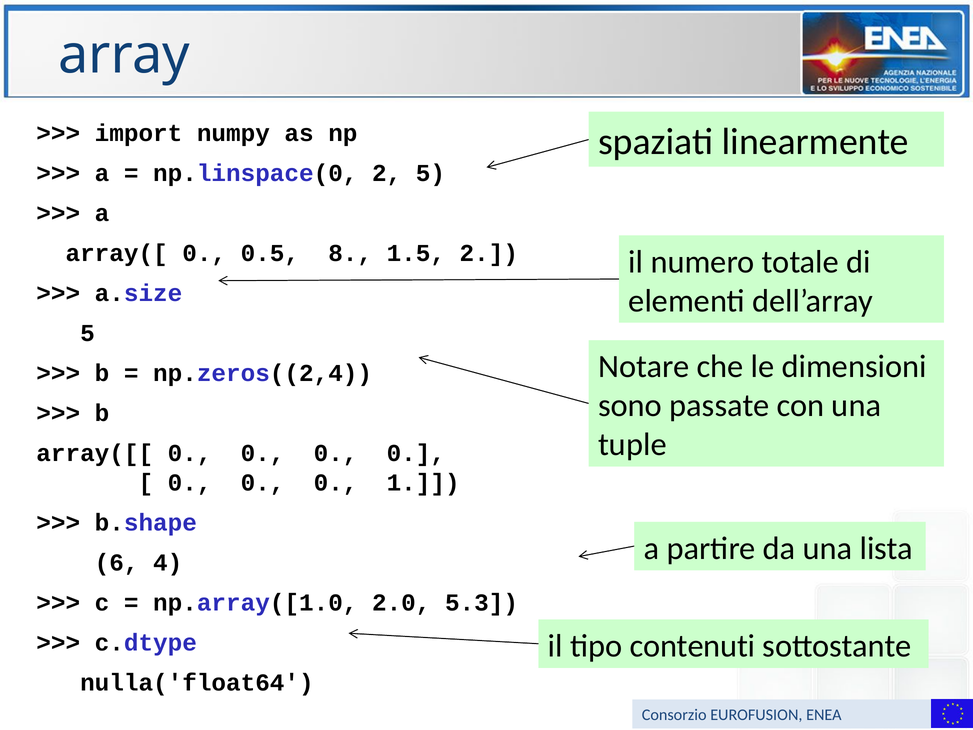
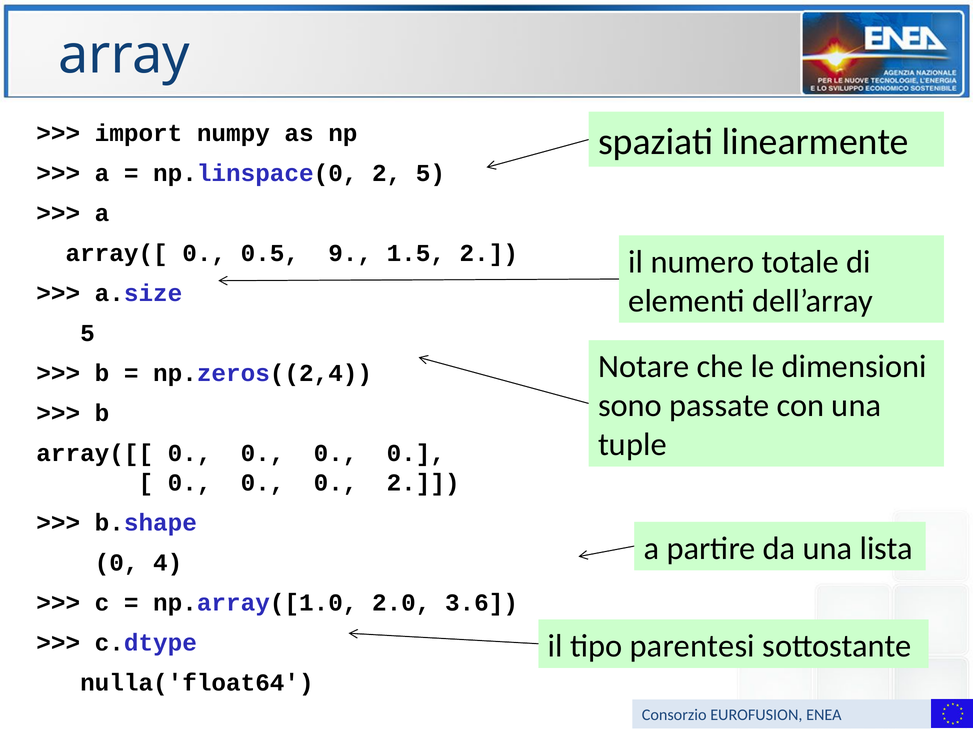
8: 8 -> 9
0 1: 1 -> 2
6 at (117, 562): 6 -> 0
5.3: 5.3 -> 3.6
contenuti: contenuti -> parentesi
